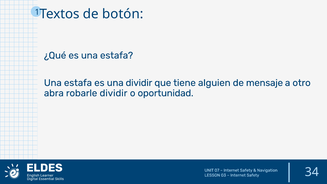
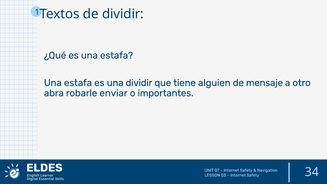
de botón: botón -> dividir
robarle dividir: dividir -> enviar
oportunidad: oportunidad -> importantes
